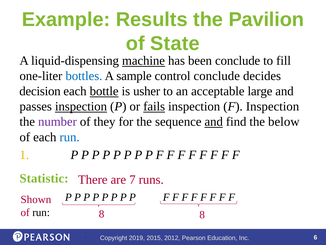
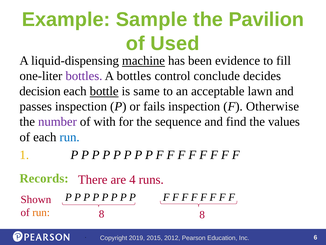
Results: Results -> Sample
State: State -> Used
been conclude: conclude -> evidence
bottles at (84, 76) colour: blue -> purple
A sample: sample -> bottles
usher: usher -> same
large: large -> lawn
inspection at (81, 106) underline: present -> none
fails underline: present -> none
F Inspection: Inspection -> Otherwise
they: they -> with
and at (214, 122) underline: present -> none
below: below -> values
Statistic: Statistic -> Records
7: 7 -> 4
run at (41, 212) colour: black -> orange
